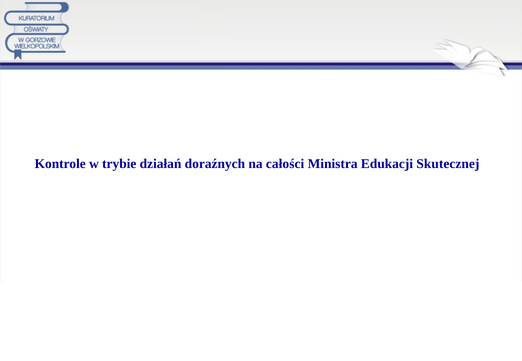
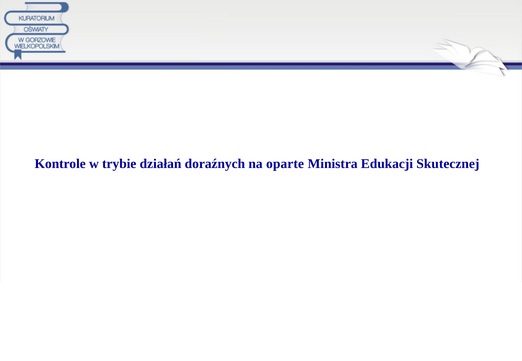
całości: całości -> oparte
